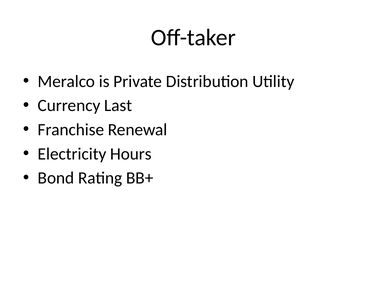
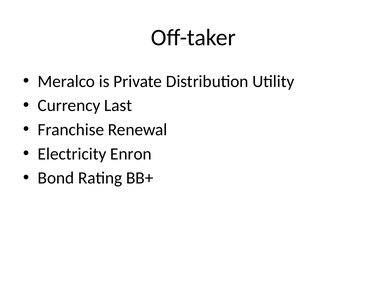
Hours: Hours -> Enron
